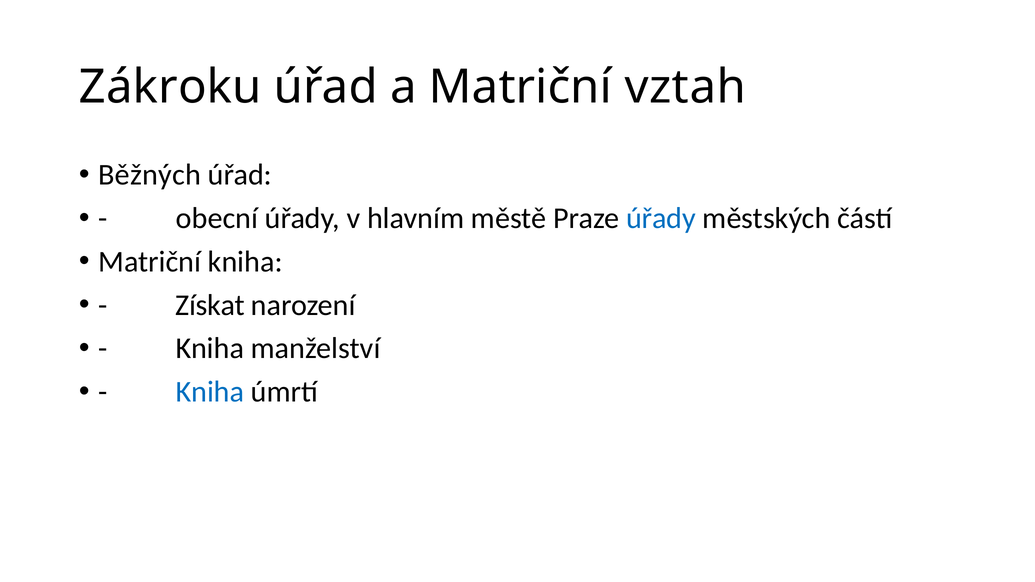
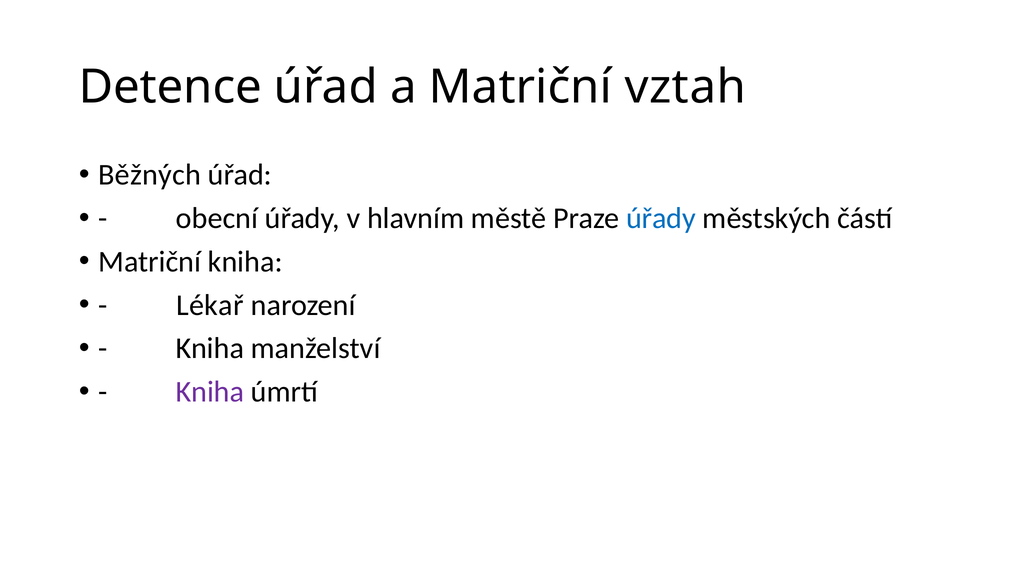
Zákroku: Zákroku -> Detence
Získat: Získat -> Lékař
Kniha at (210, 392) colour: blue -> purple
